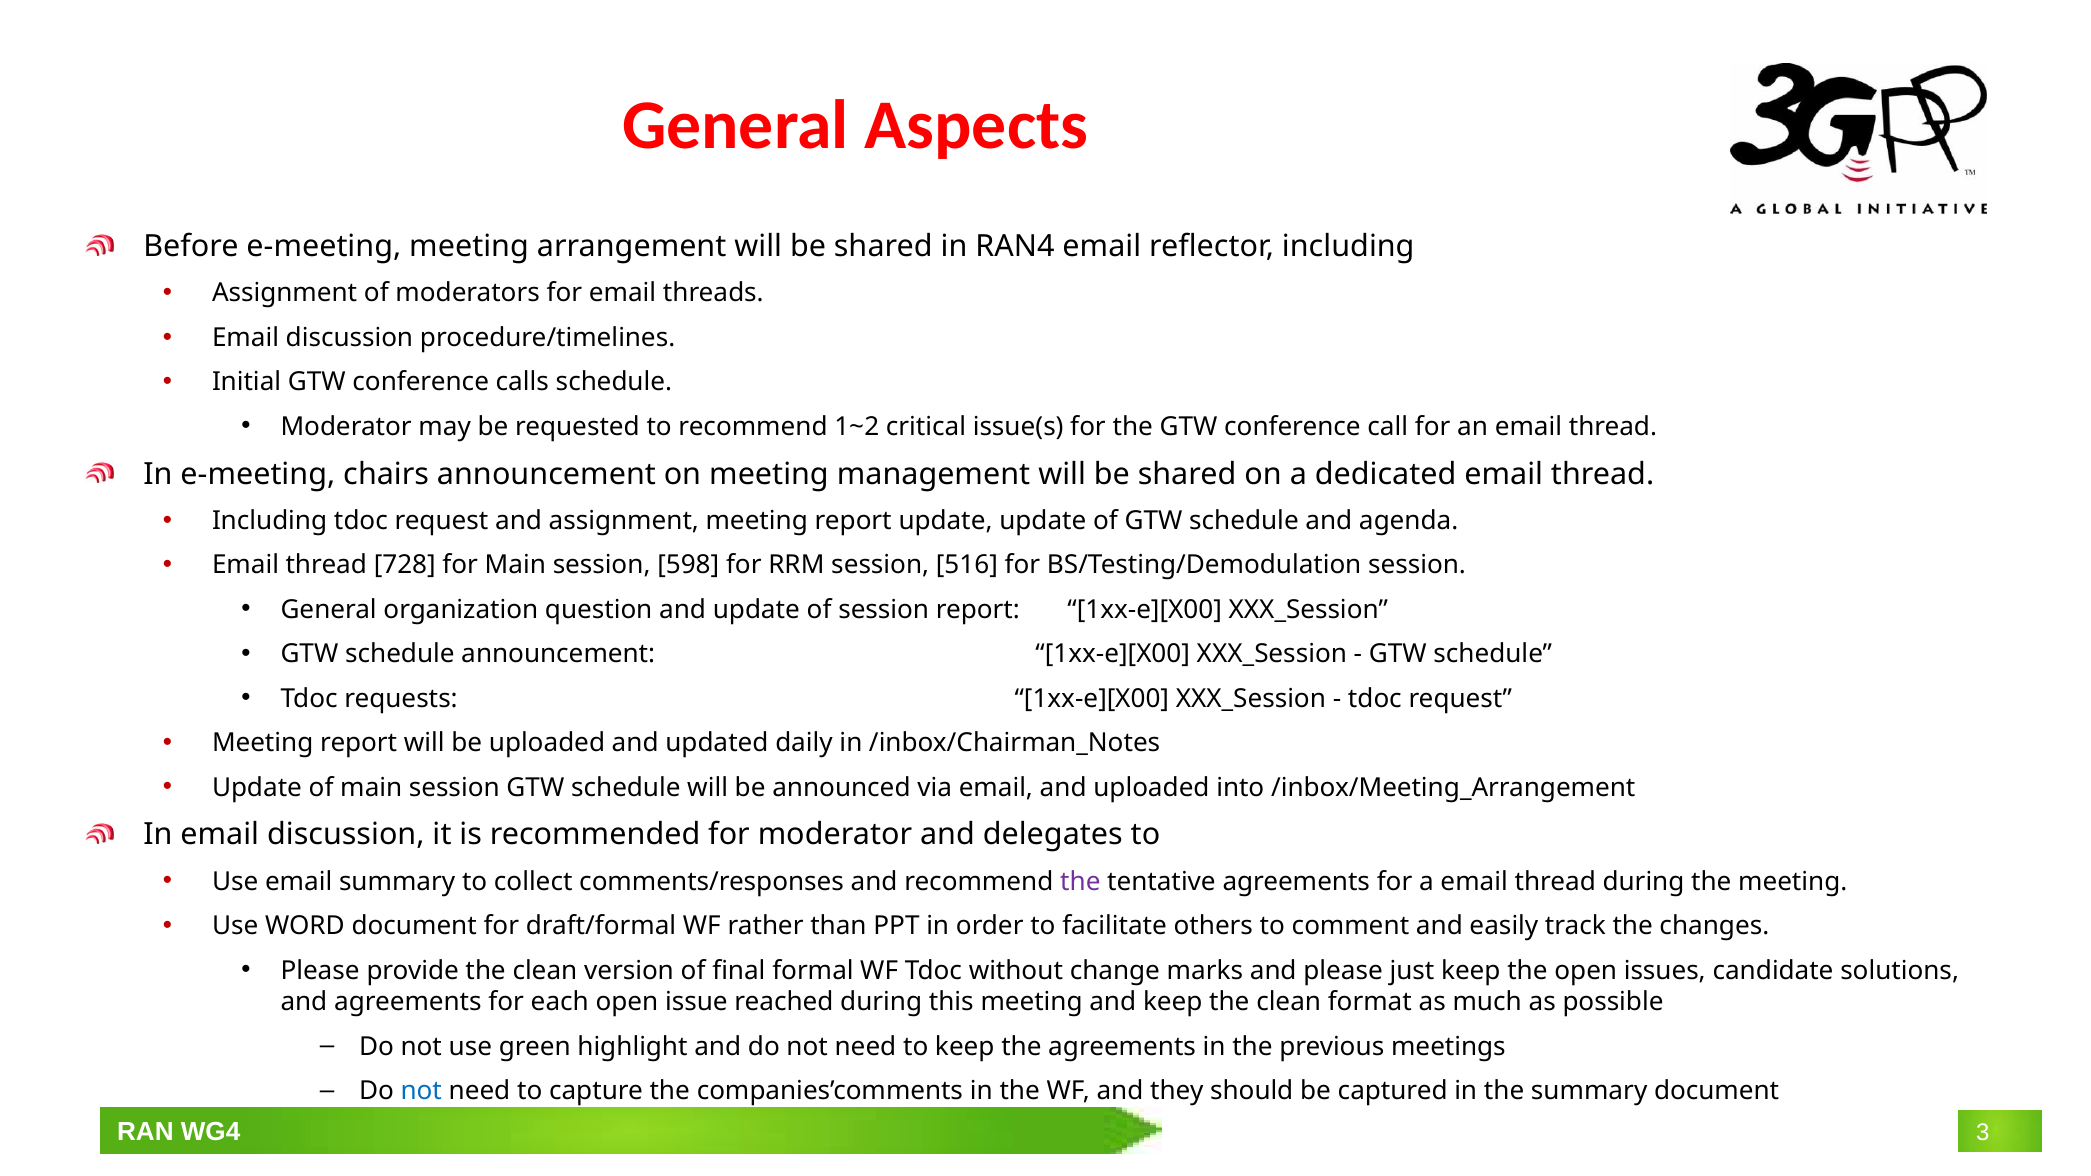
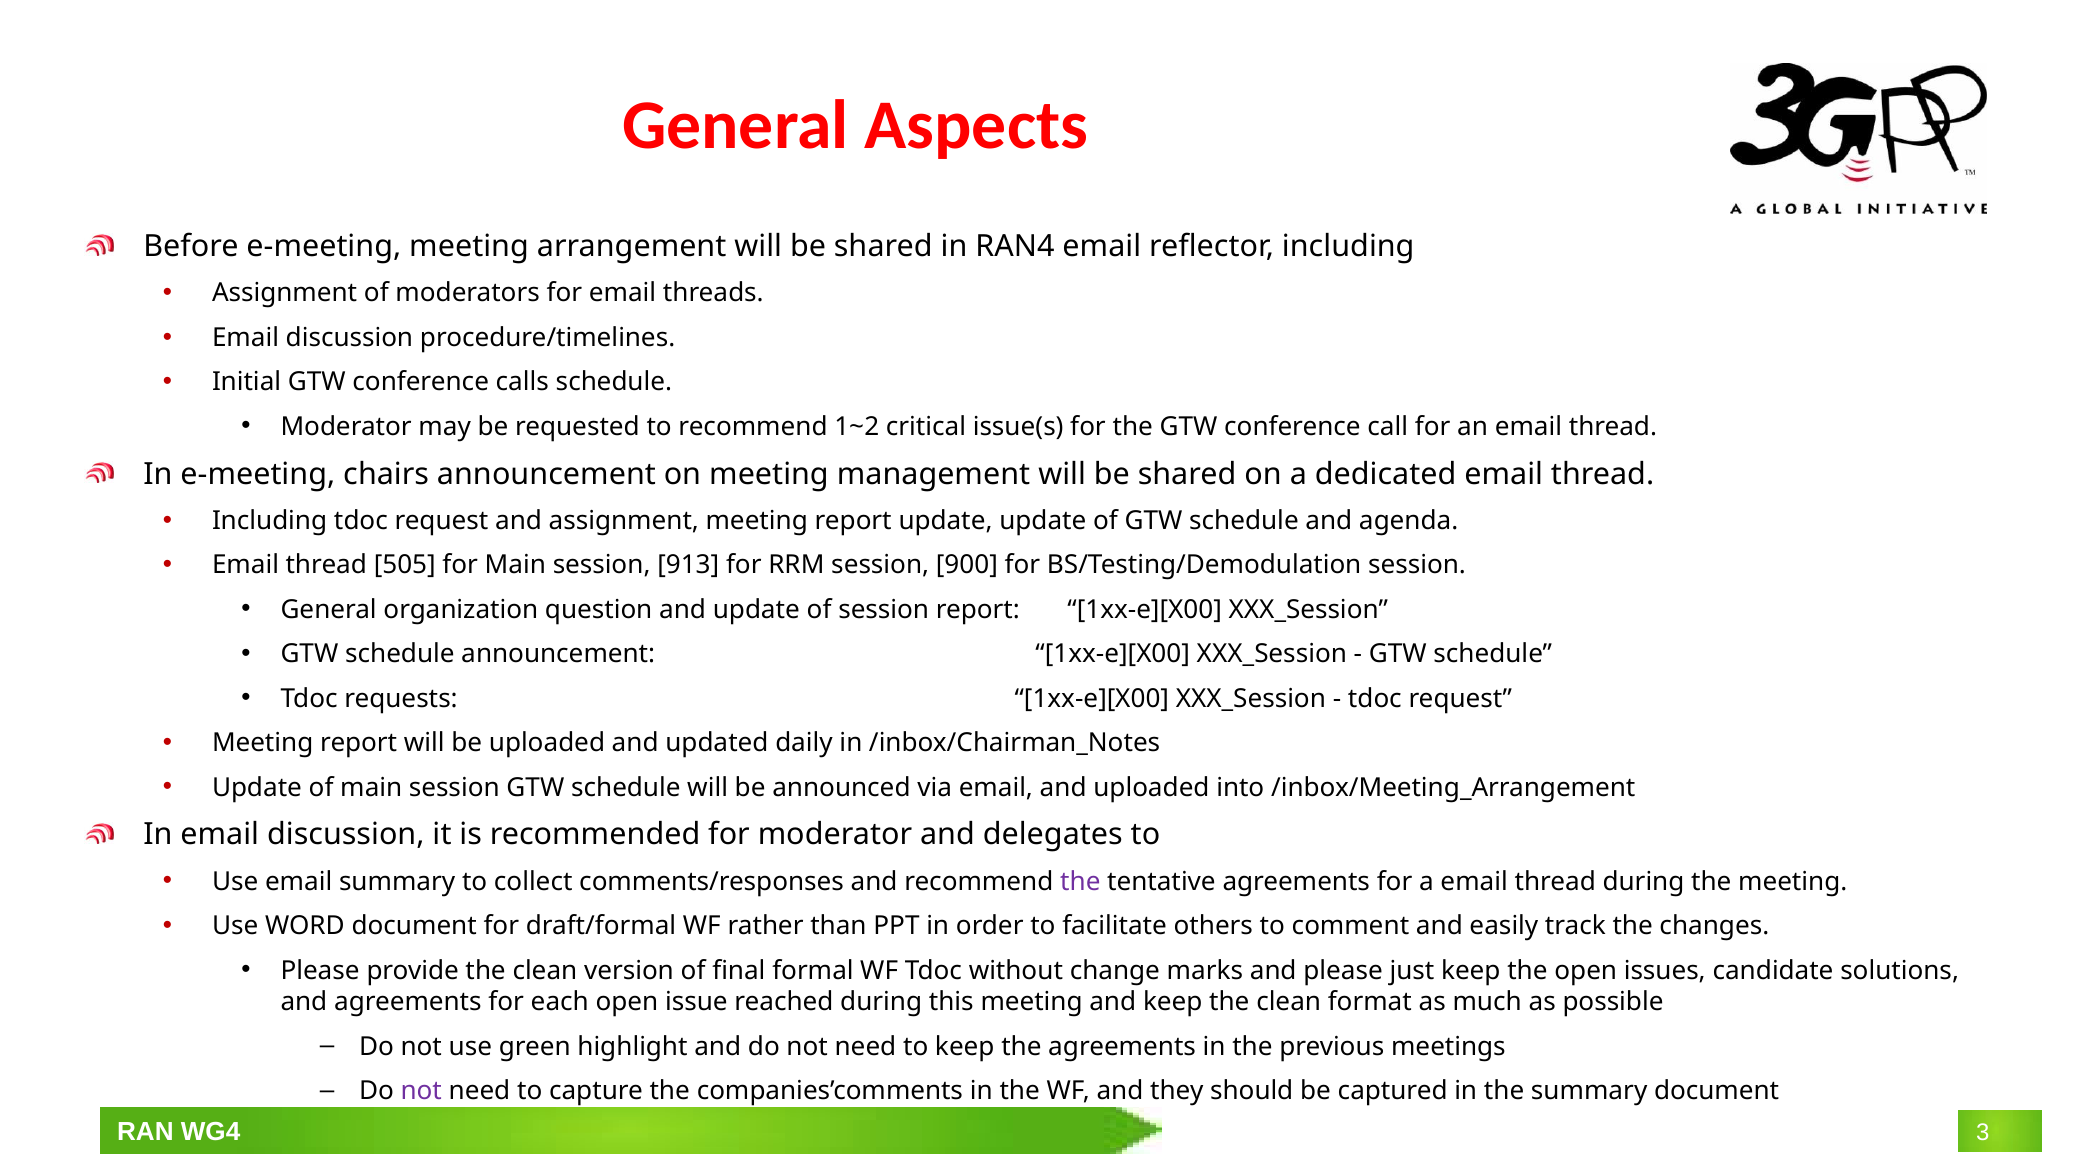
728: 728 -> 505
598: 598 -> 913
516: 516 -> 900
not at (421, 1091) colour: blue -> purple
